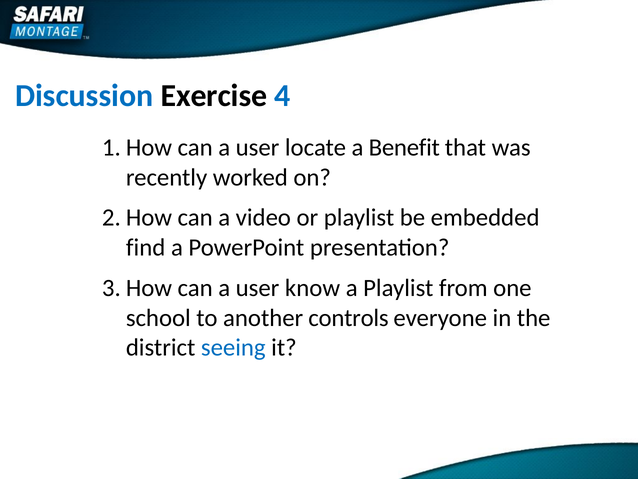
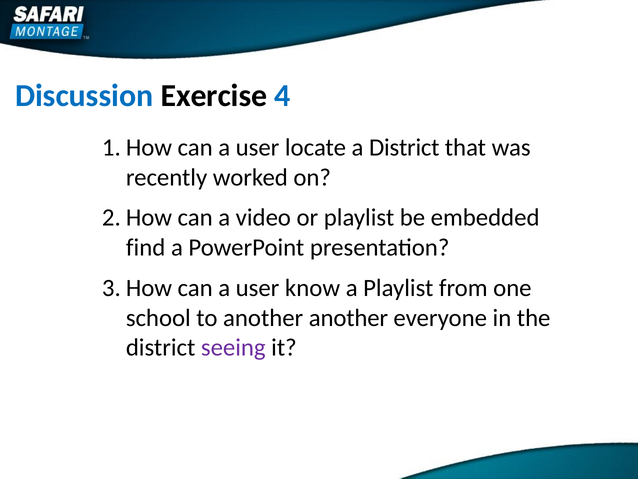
a Benefit: Benefit -> District
another controls: controls -> another
seeing colour: blue -> purple
